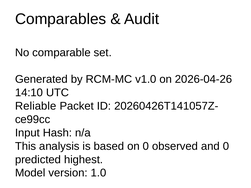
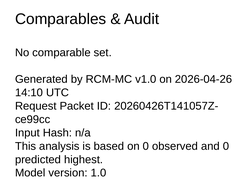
Reliable: Reliable -> Request
